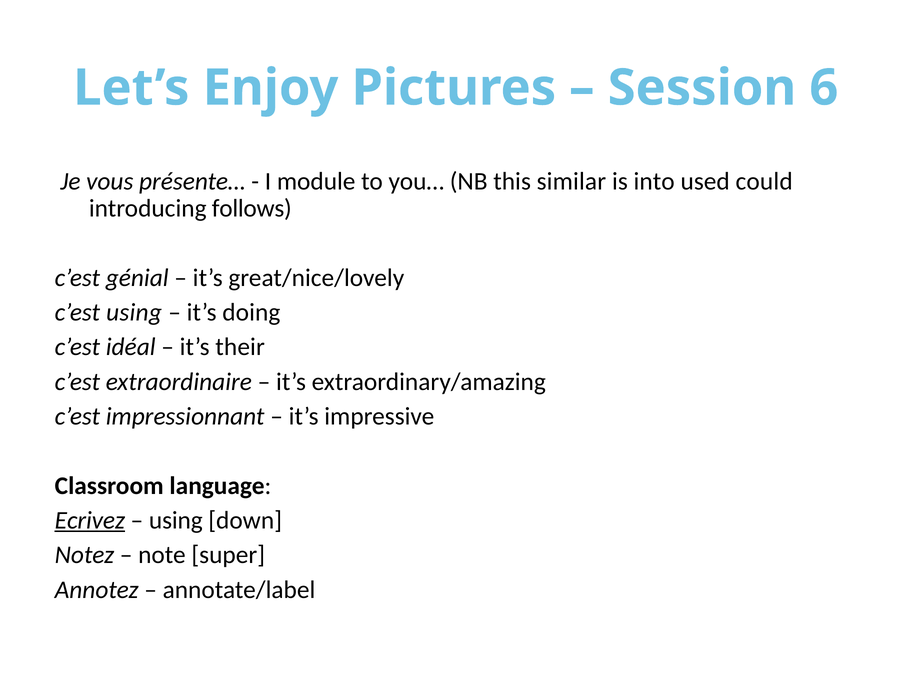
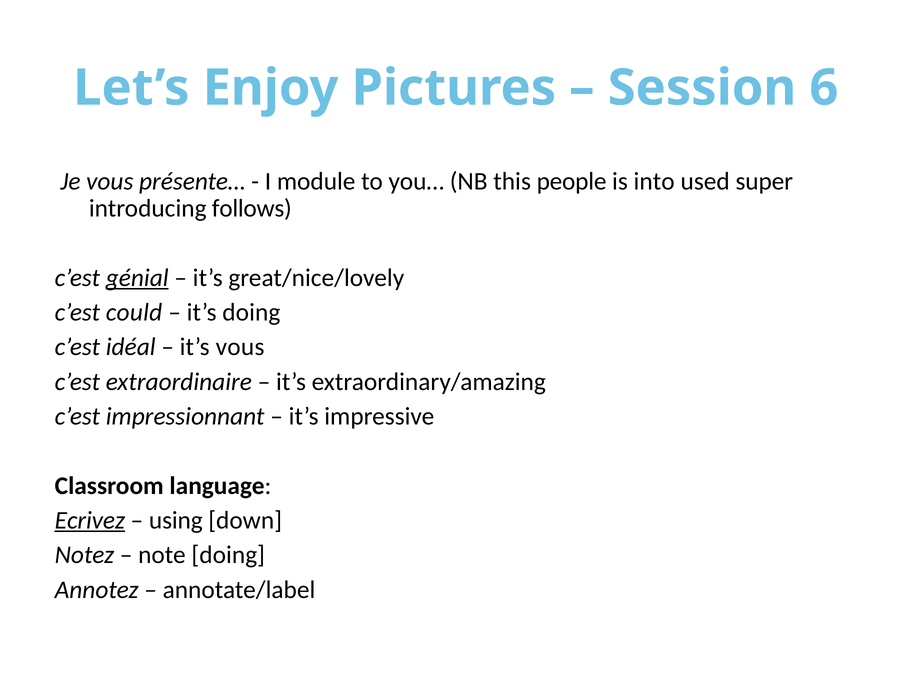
similar: similar -> people
could: could -> super
génial underline: none -> present
c’est using: using -> could
it’s their: their -> vous
note super: super -> doing
